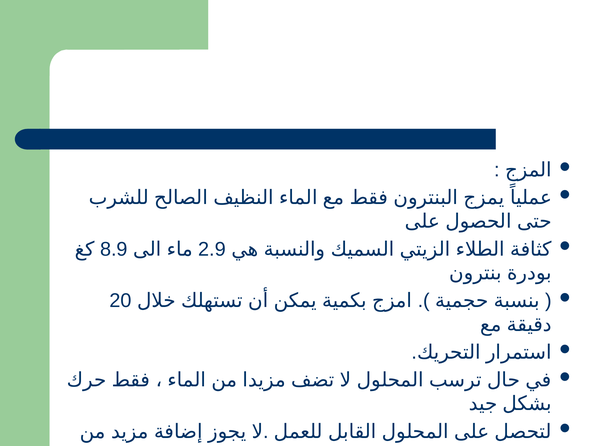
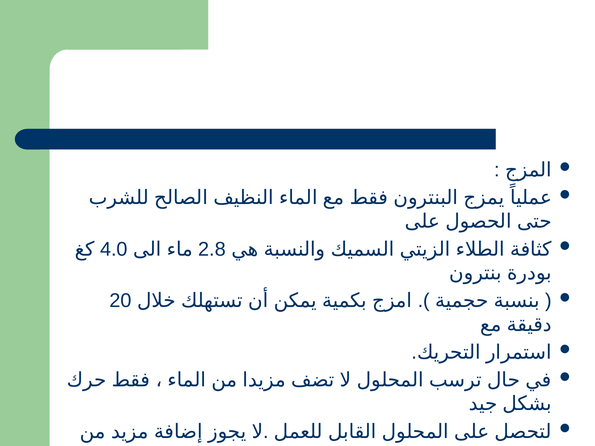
8.9: 8.9 -> 4.0
2.9: 2.9 -> 2.8
